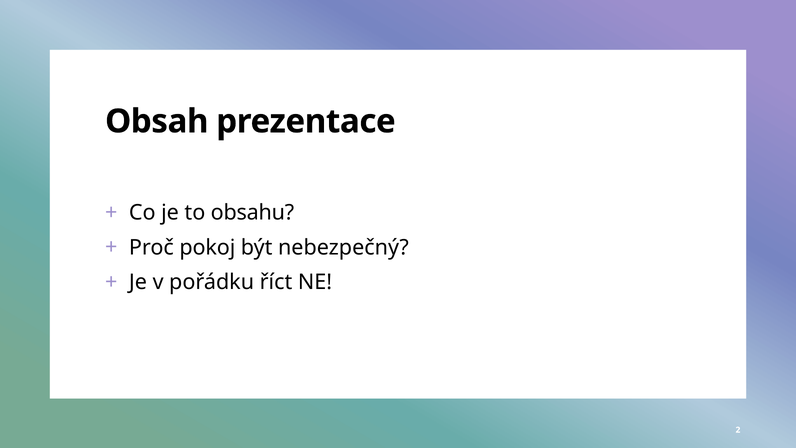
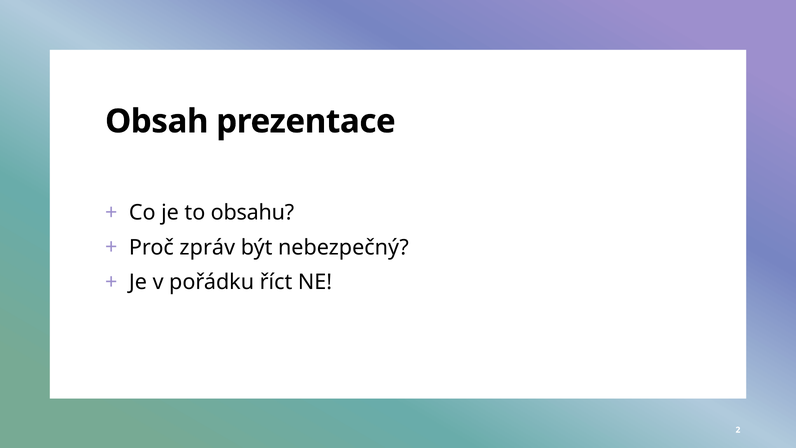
pokoj: pokoj -> zpráv
